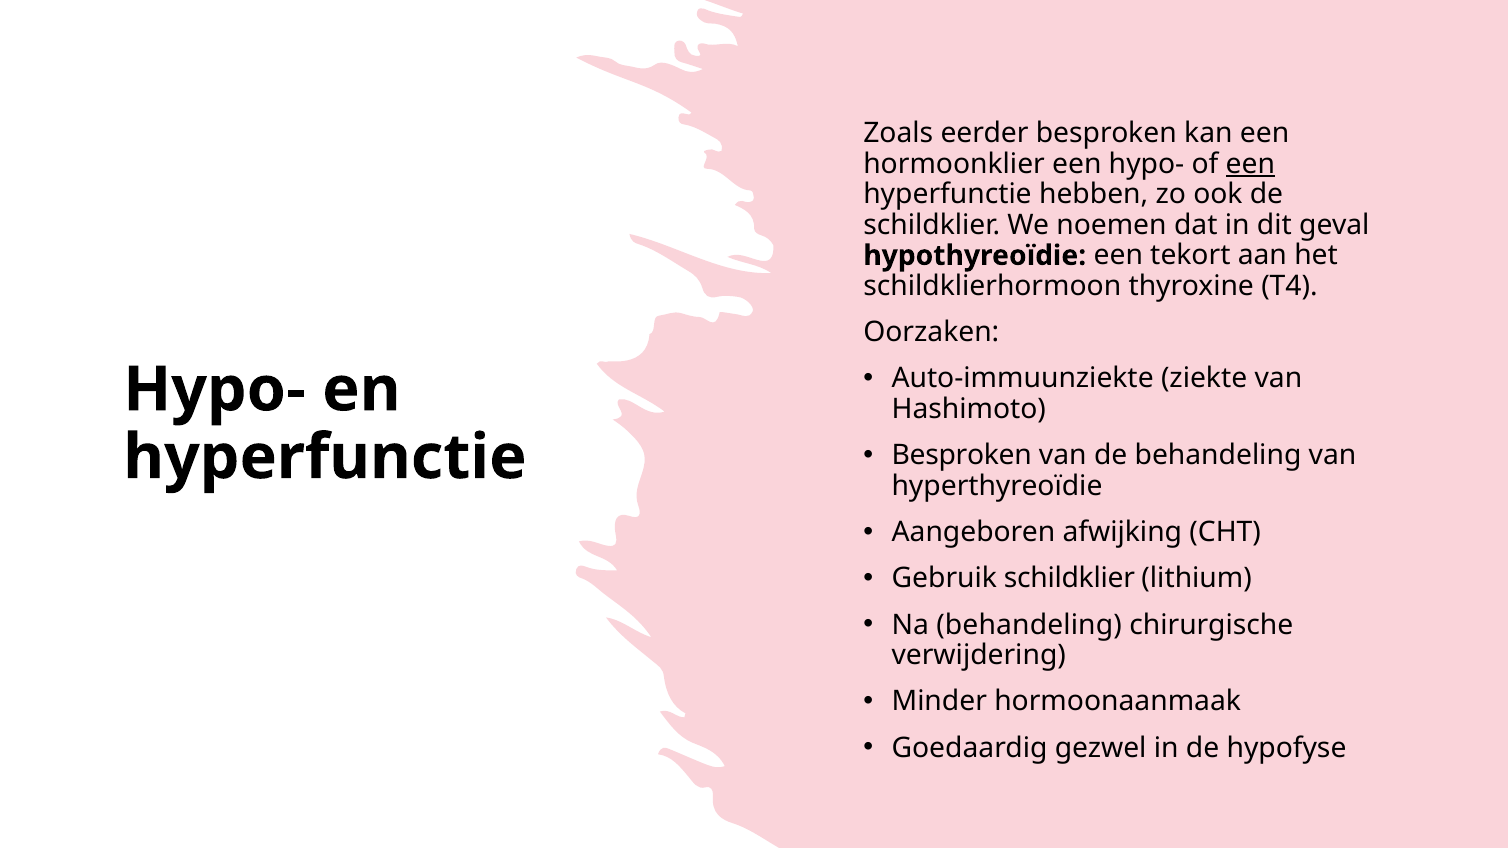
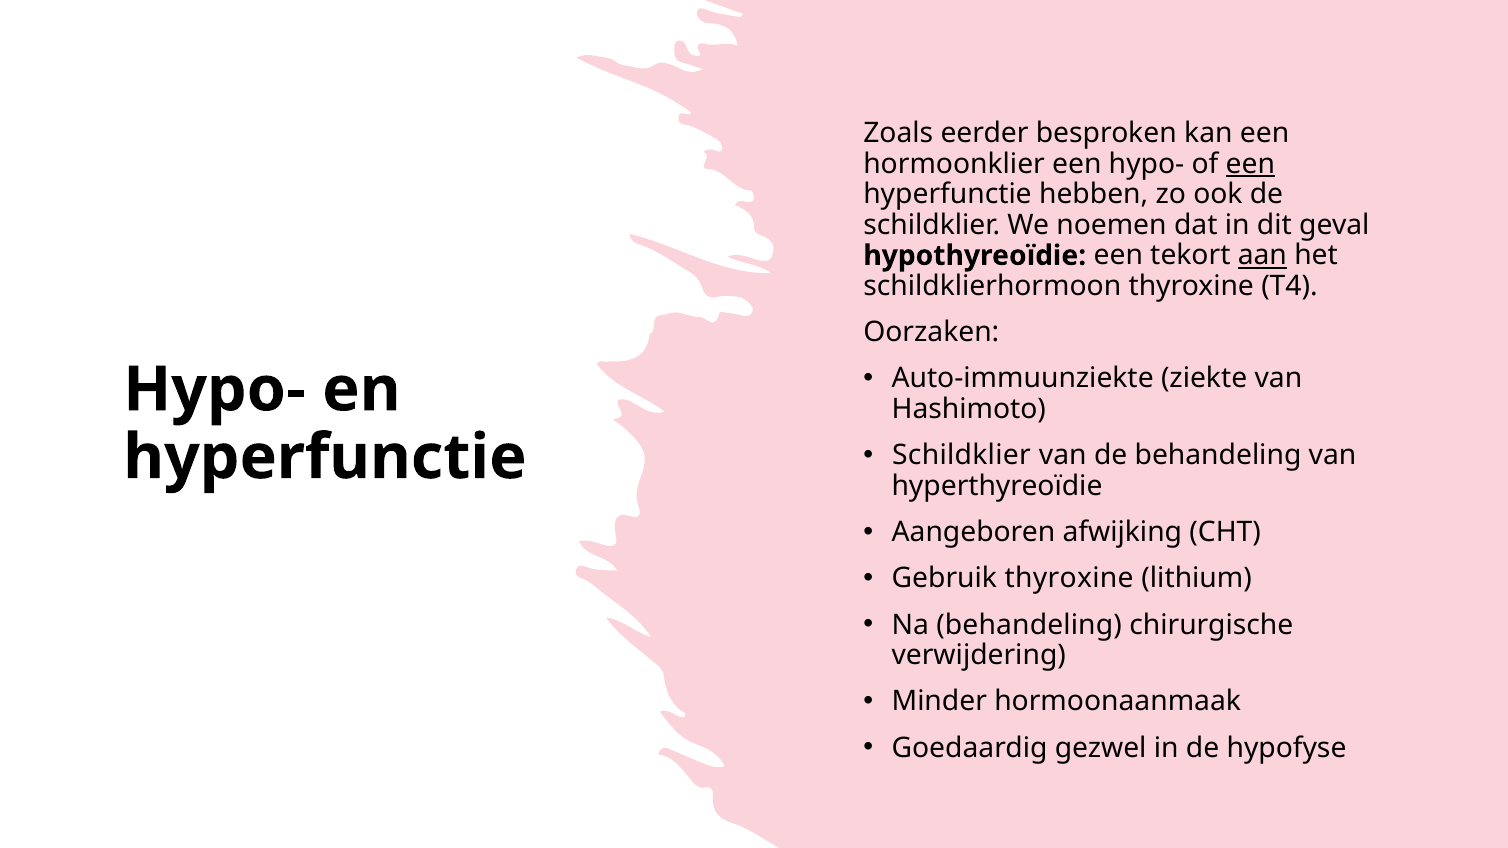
aan underline: none -> present
Besproken at (962, 456): Besproken -> Schildklier
Gebruik schildklier: schildklier -> thyroxine
